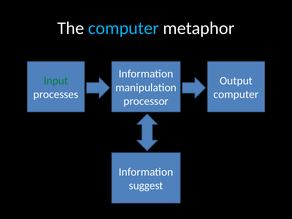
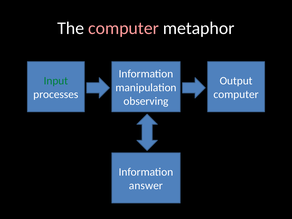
computer at (124, 28) colour: light blue -> pink
processor: processor -> observing
suggest: suggest -> answer
